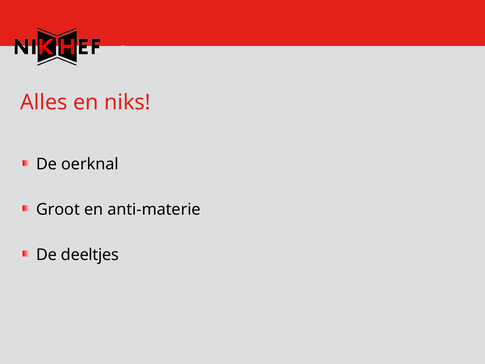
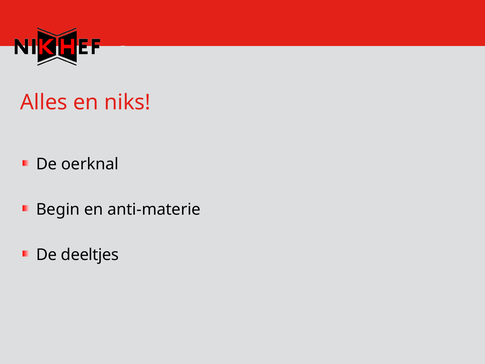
Groot: Groot -> Begin
